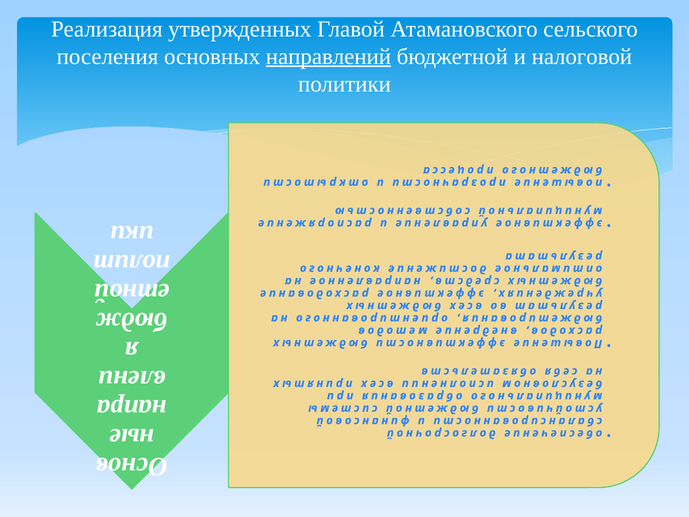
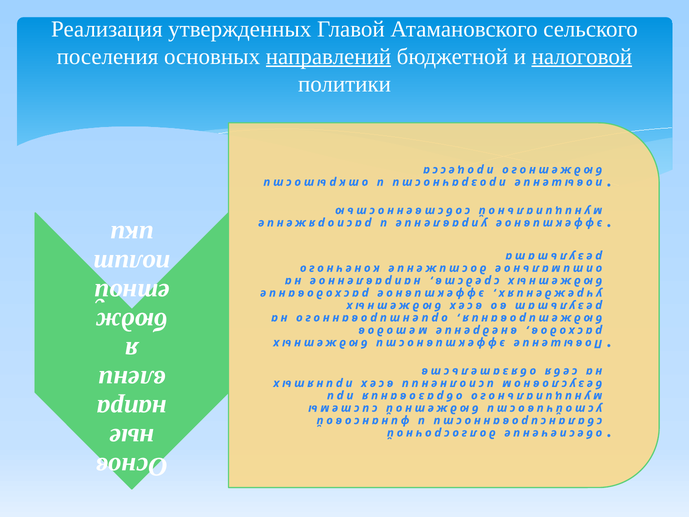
налоговой underline: none -> present
